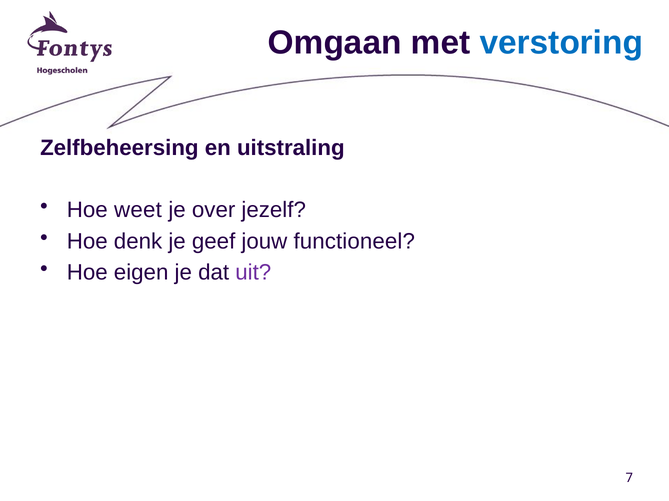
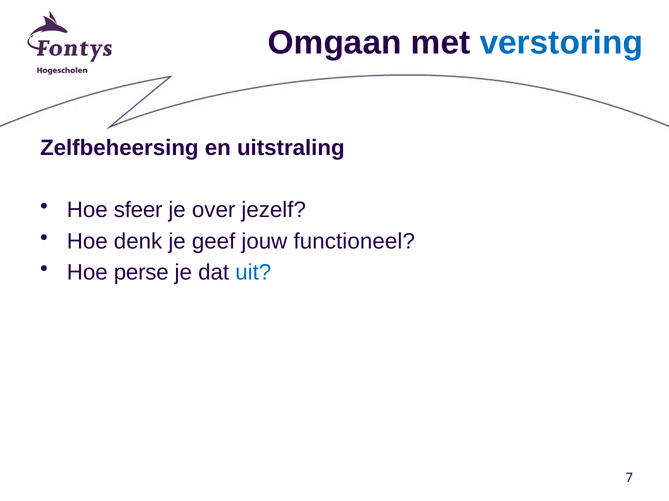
weet: weet -> sfeer
eigen: eigen -> perse
uit colour: purple -> blue
